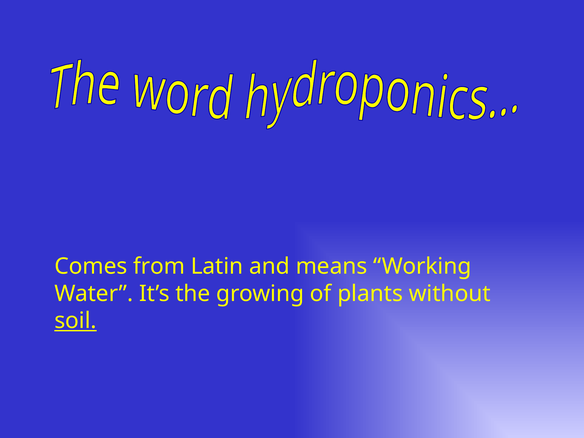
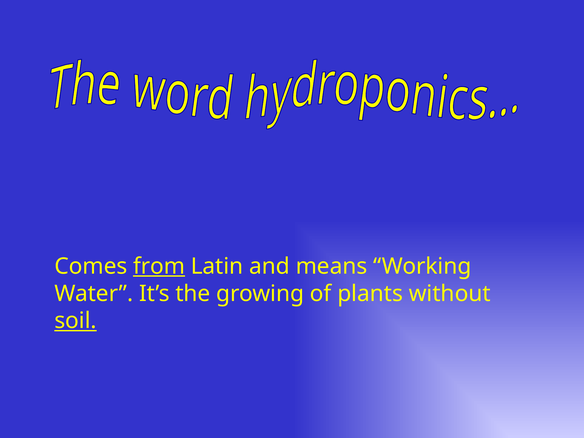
from underline: none -> present
